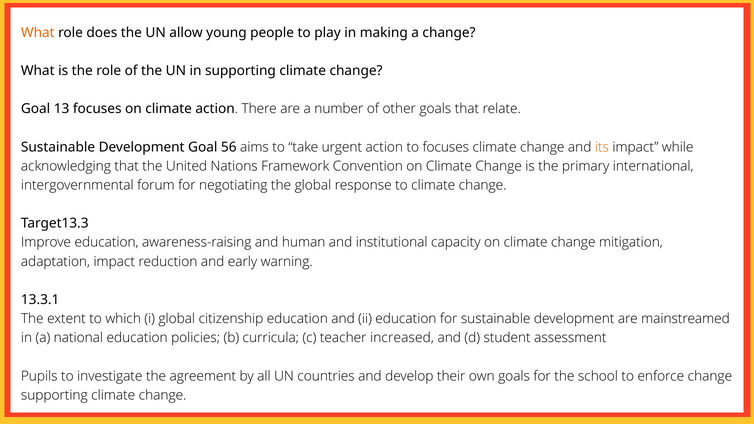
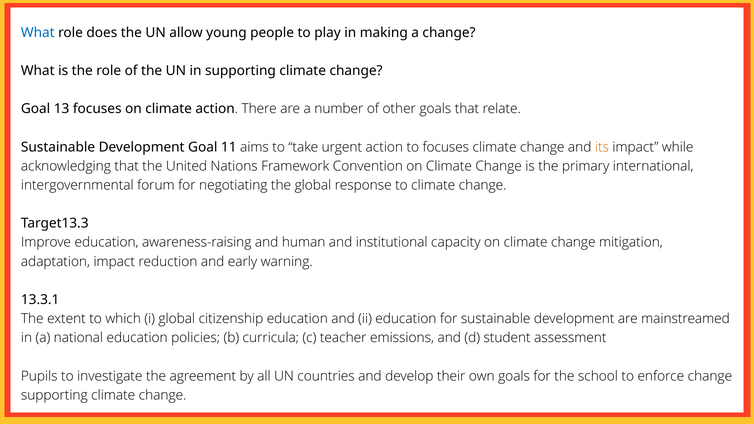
What at (38, 33) colour: orange -> blue
56: 56 -> 11
increased: increased -> emissions
